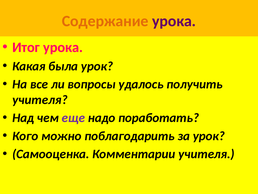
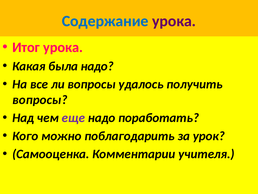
Содержание colour: orange -> blue
была урок: урок -> надо
учителя at (40, 100): учителя -> вопросы
